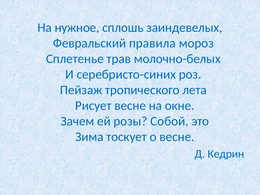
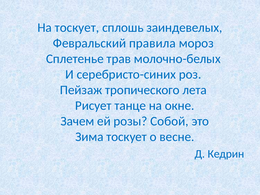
На нужное: нужное -> тоскует
Рисует весне: весне -> танце
